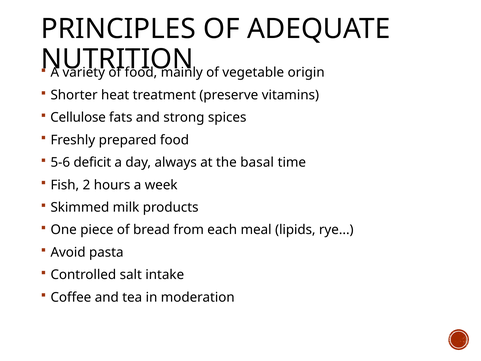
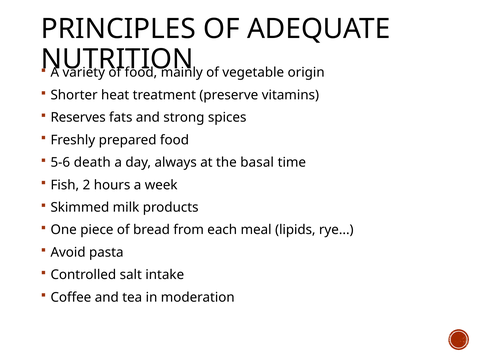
Cellulose: Cellulose -> Reserves
deficit: deficit -> death
